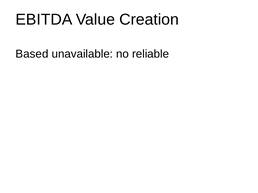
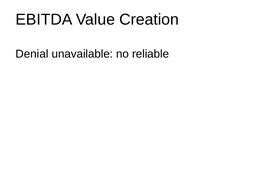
Based: Based -> Denial
